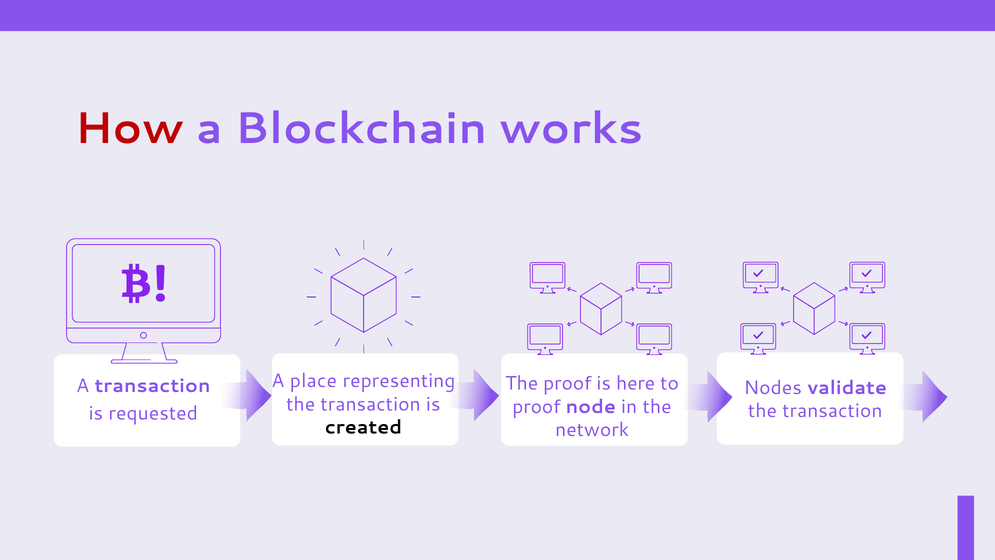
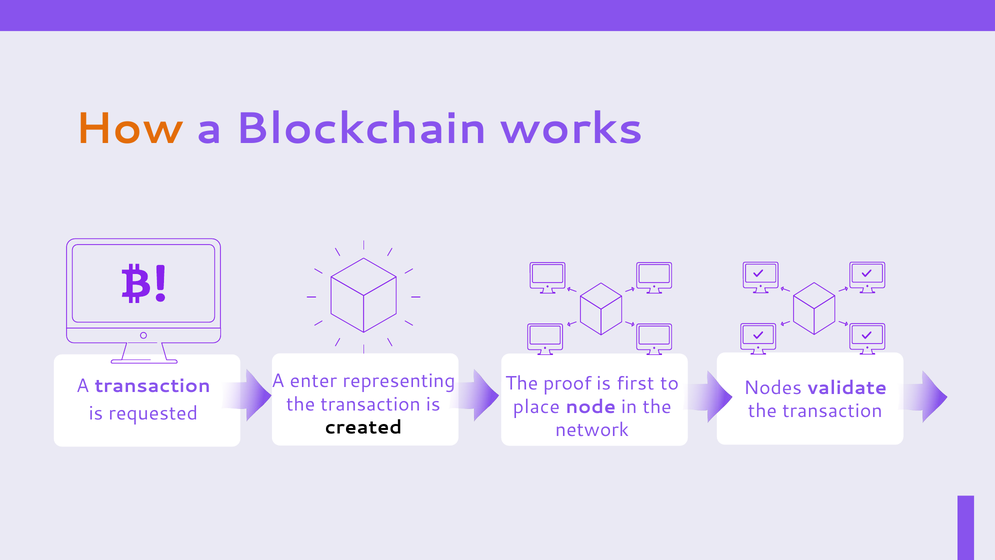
How colour: red -> orange
place: place -> enter
here: here -> first
proof at (537, 407): proof -> place
